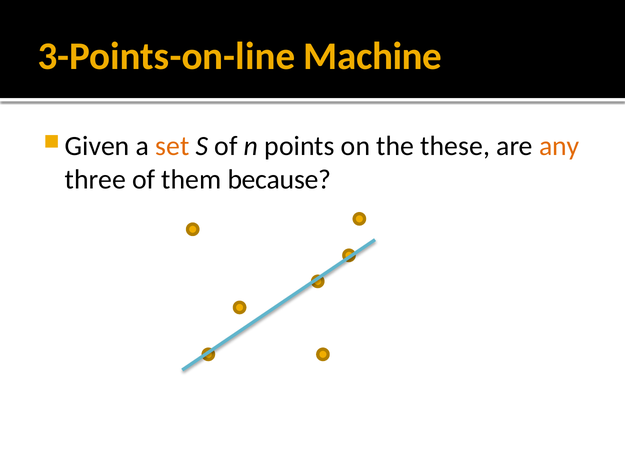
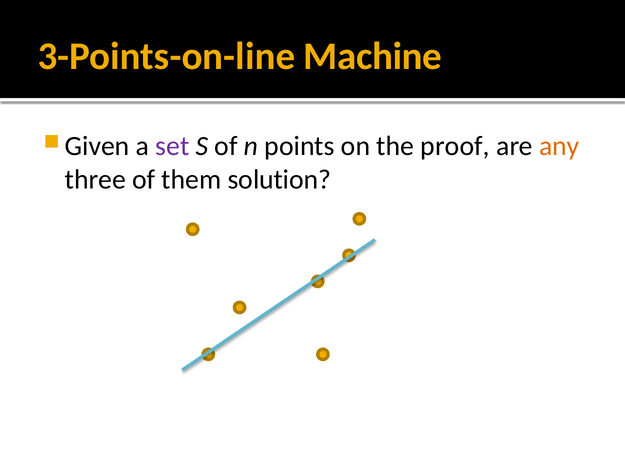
set colour: orange -> purple
these: these -> proof
because: because -> solution
